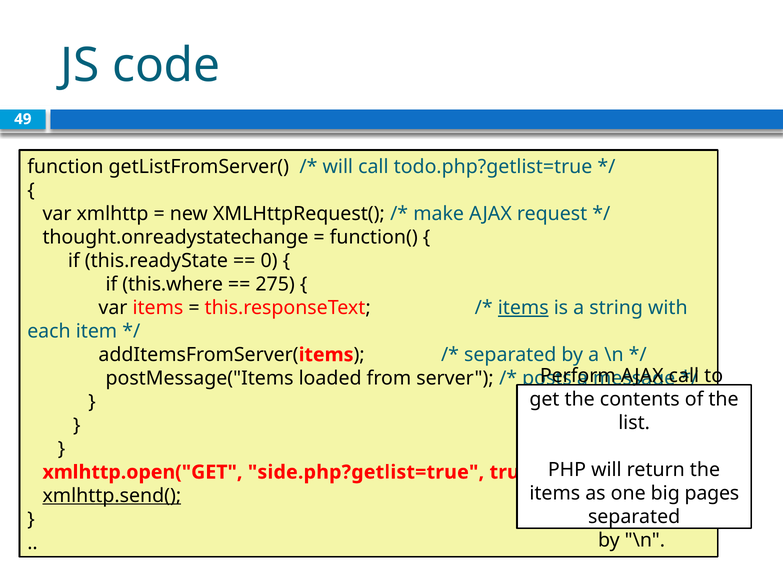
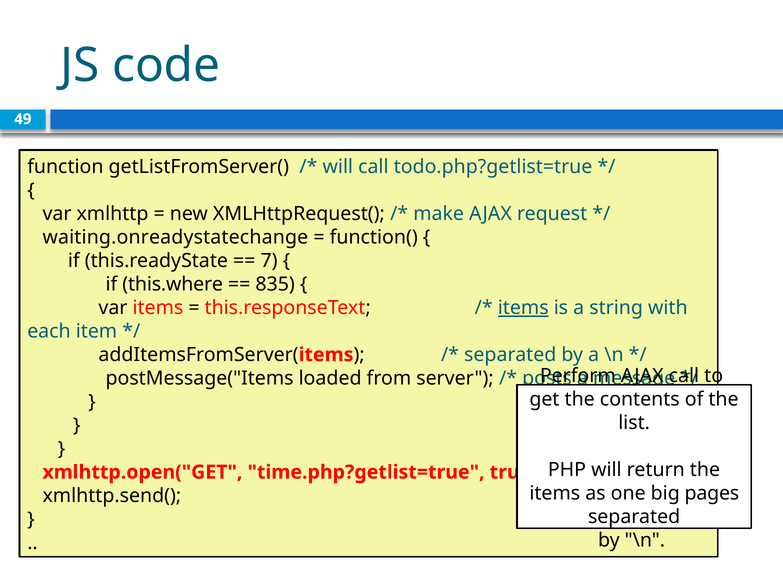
thought.onreadystatechange: thought.onreadystatechange -> waiting.onreadystatechange
0: 0 -> 7
275: 275 -> 835
side.php?getlist=true: side.php?getlist=true -> time.php?getlist=true
xmlhttp.send( underline: present -> none
